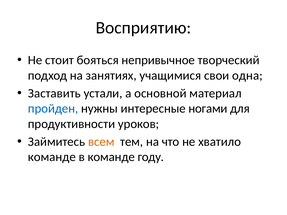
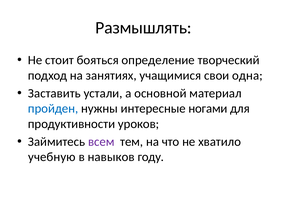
Восприятию: Восприятию -> Размышлять
непривычное: непривычное -> определение
всем colour: orange -> purple
команде at (52, 157): команде -> учебную
в команде: команде -> навыков
